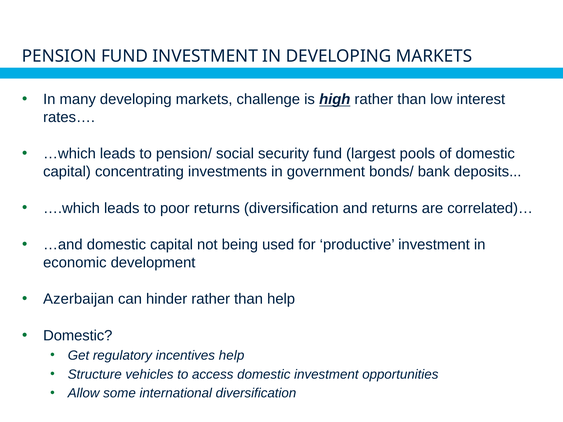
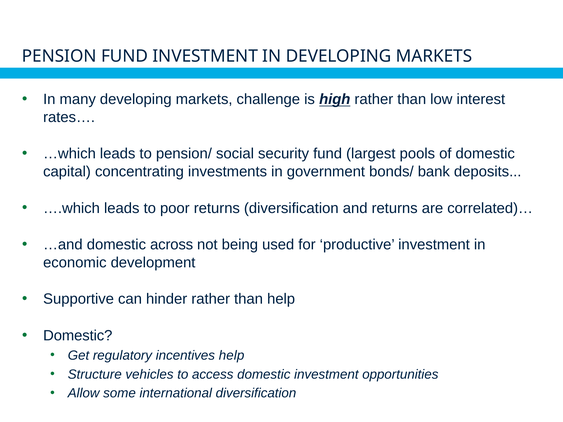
…and domestic capital: capital -> across
Azerbaijan: Azerbaijan -> Supportive
